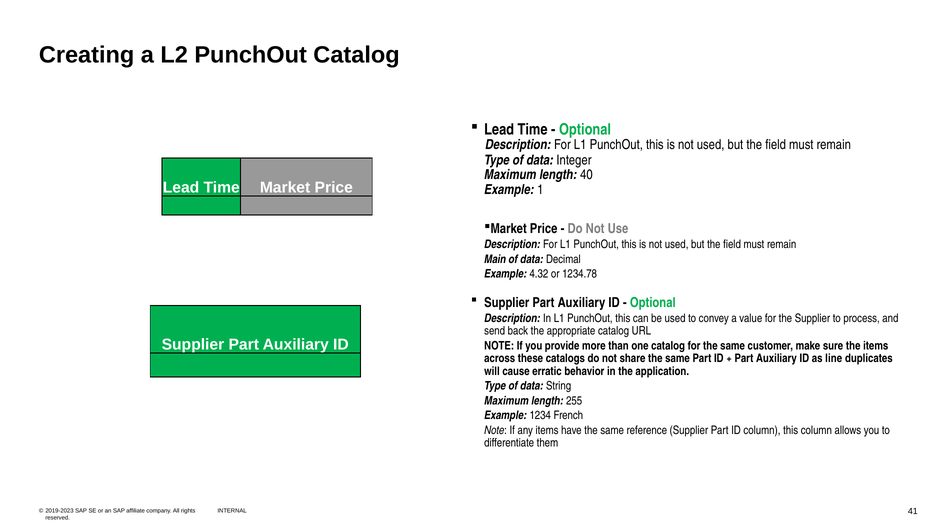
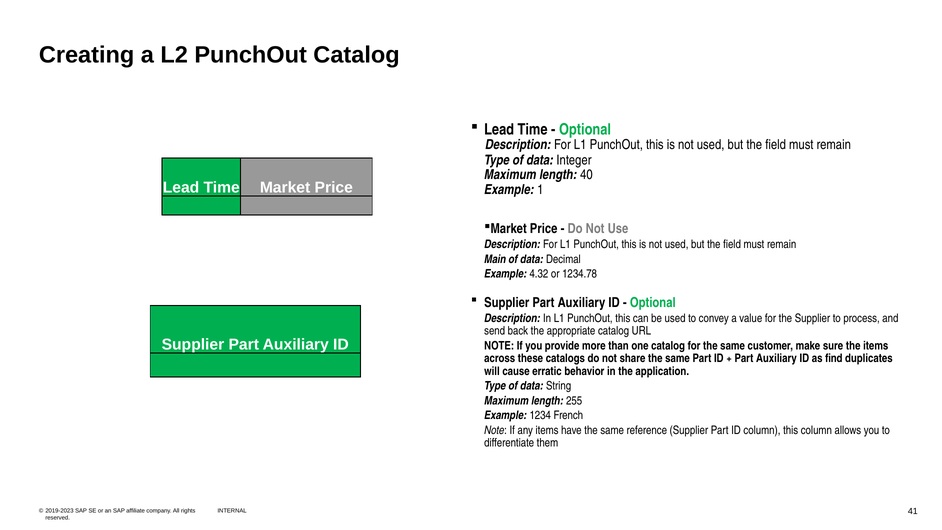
line: line -> find
